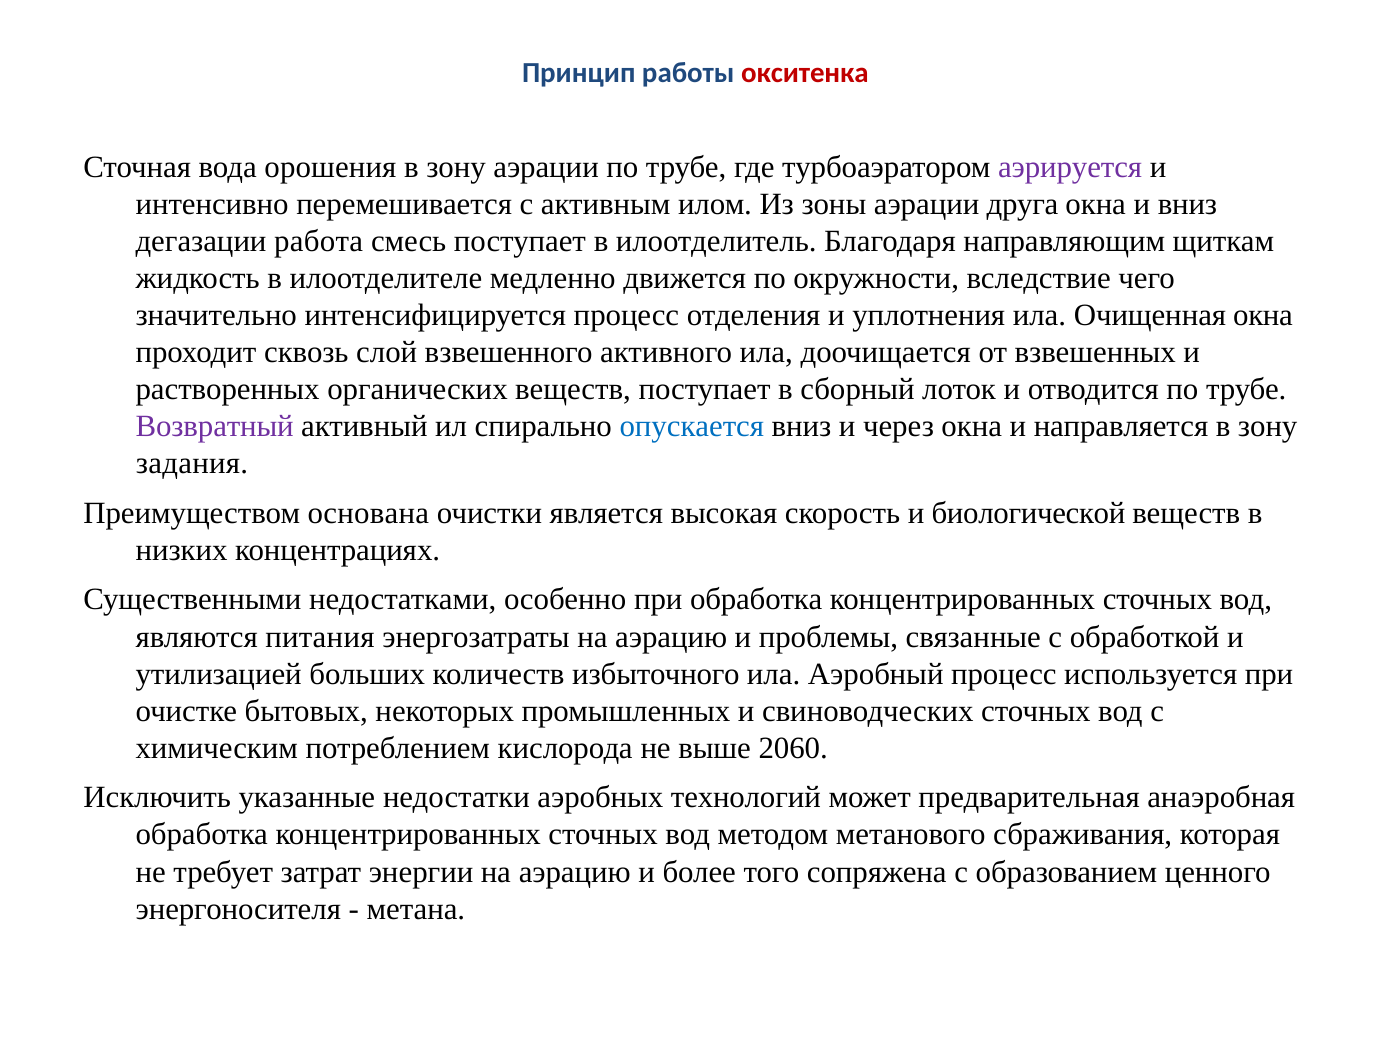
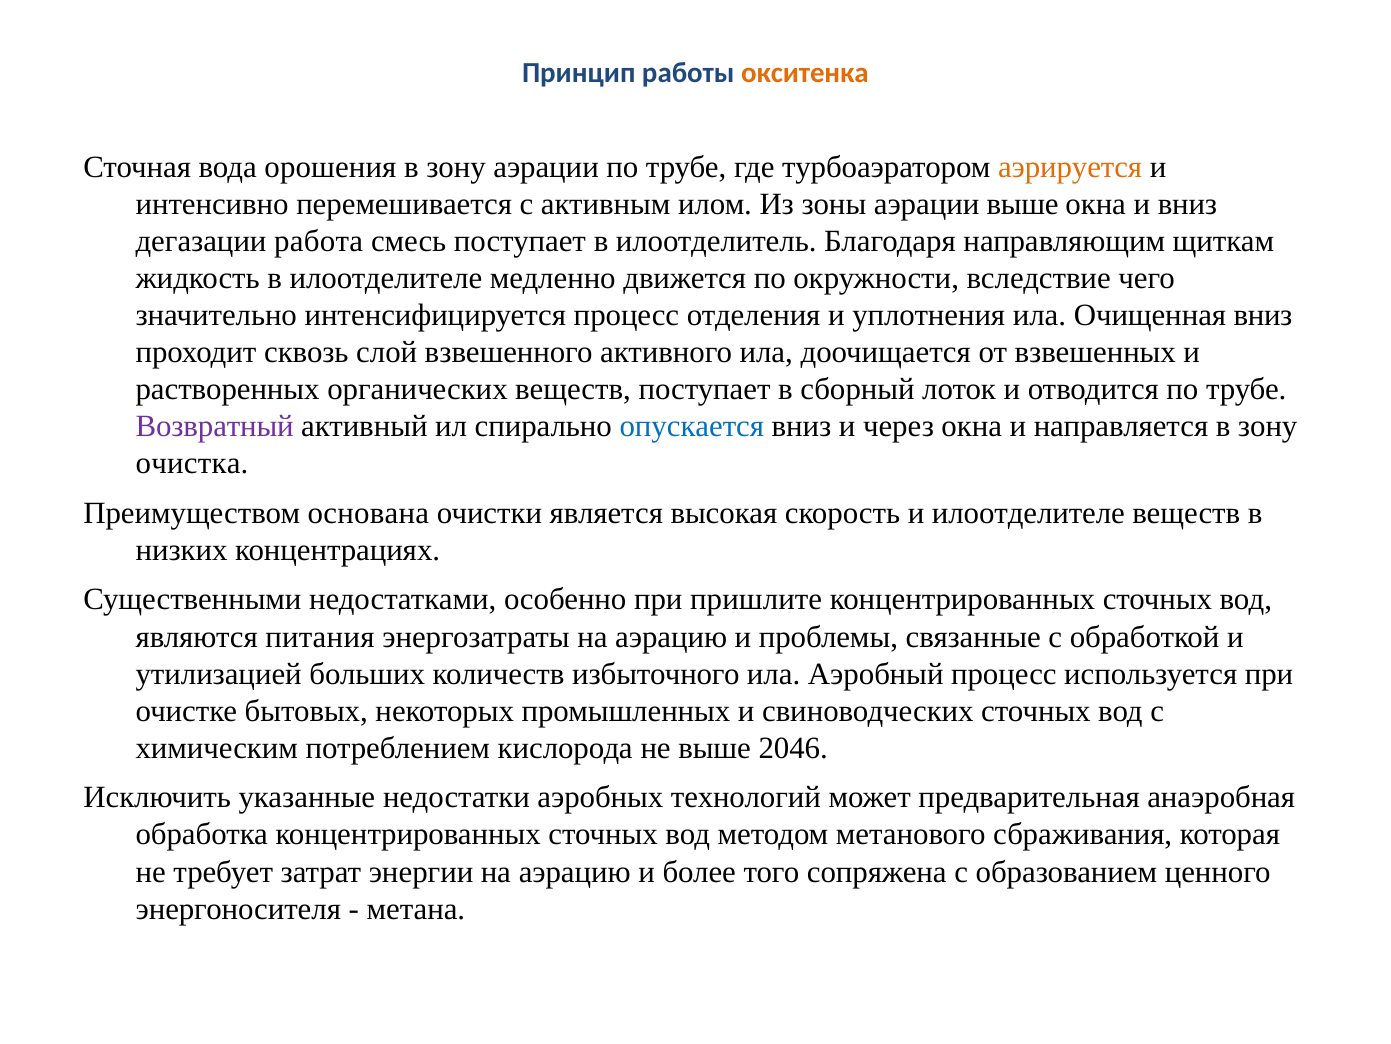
окситенка colour: red -> orange
аэрируется colour: purple -> orange
аэрации друга: друга -> выше
Очищенная окна: окна -> вниз
задания: задания -> очистка
и биологической: биологической -> илоотделителе
при обработка: обработка -> пришлите
2060: 2060 -> 2046
